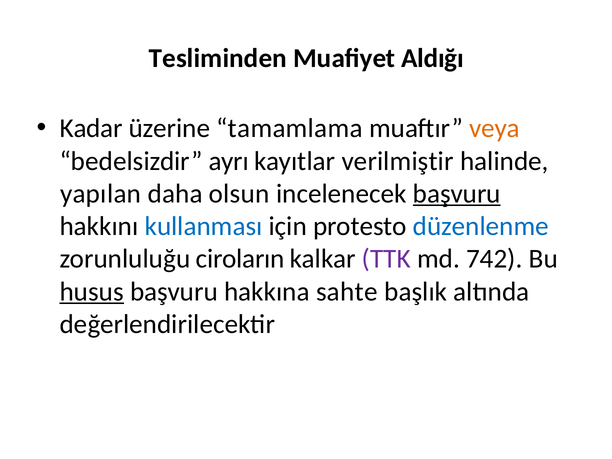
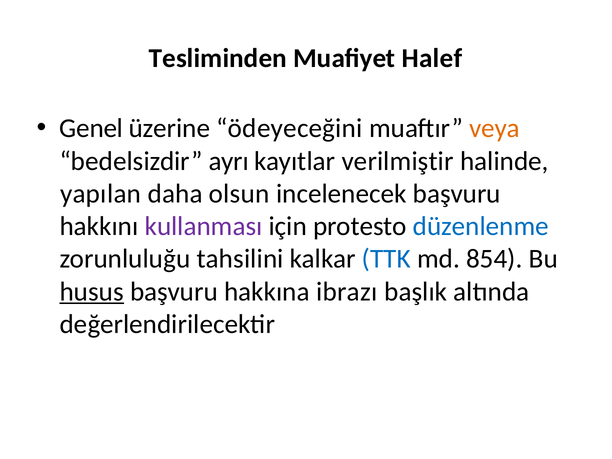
Aldığı: Aldığı -> Halef
Kadar: Kadar -> Genel
tamamlama: tamamlama -> ödeyeceğini
başvuru at (457, 194) underline: present -> none
kullanması colour: blue -> purple
ciroların: ciroların -> tahsilini
TTK colour: purple -> blue
742: 742 -> 854
sahte: sahte -> ibrazı
